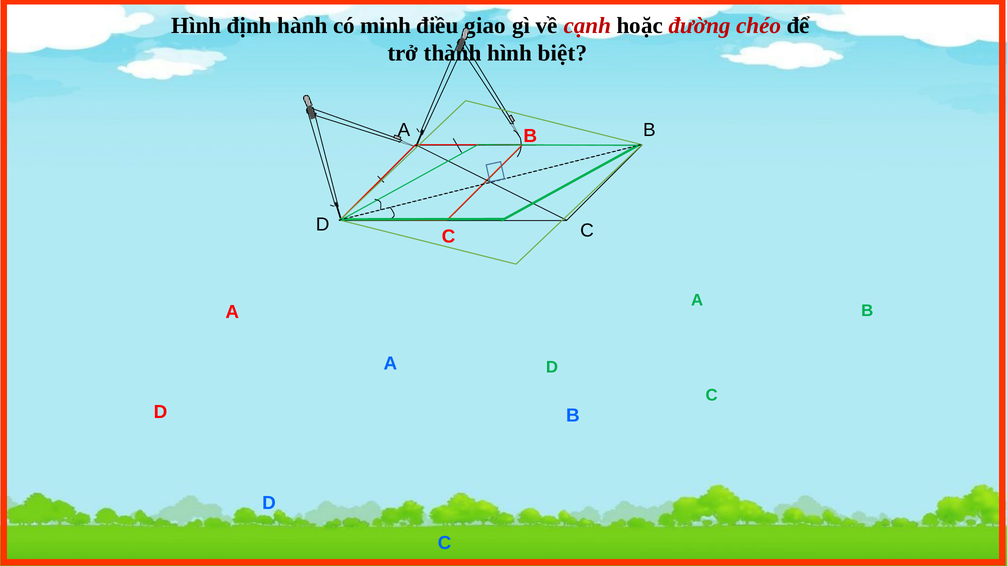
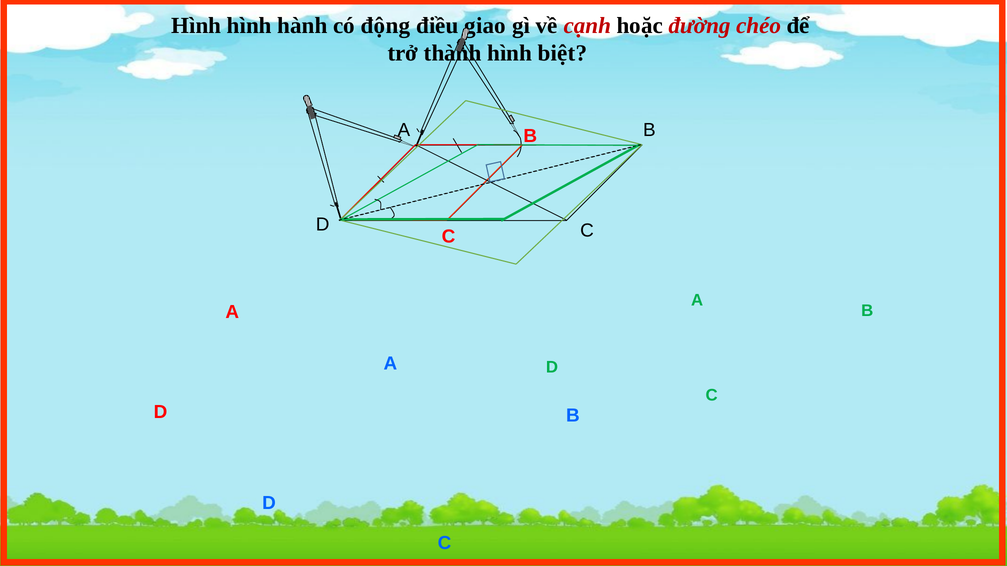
Hình định: định -> hình
minh: minh -> động
